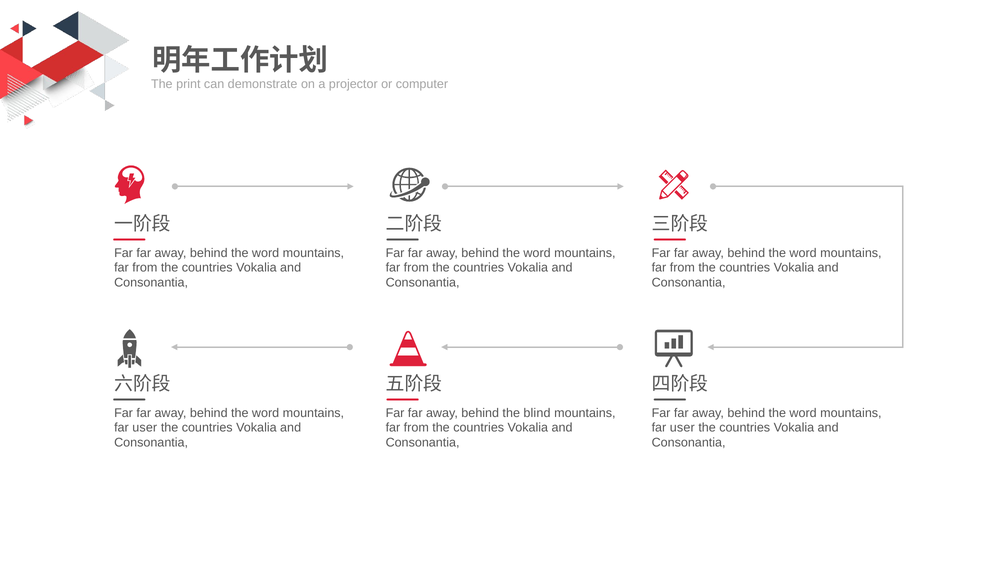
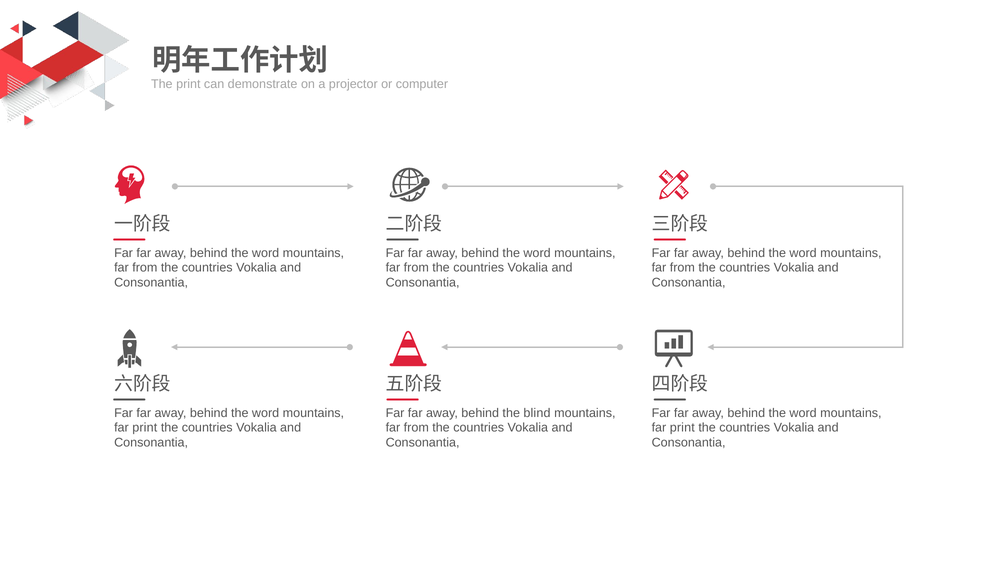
user at (145, 428): user -> print
user at (682, 428): user -> print
